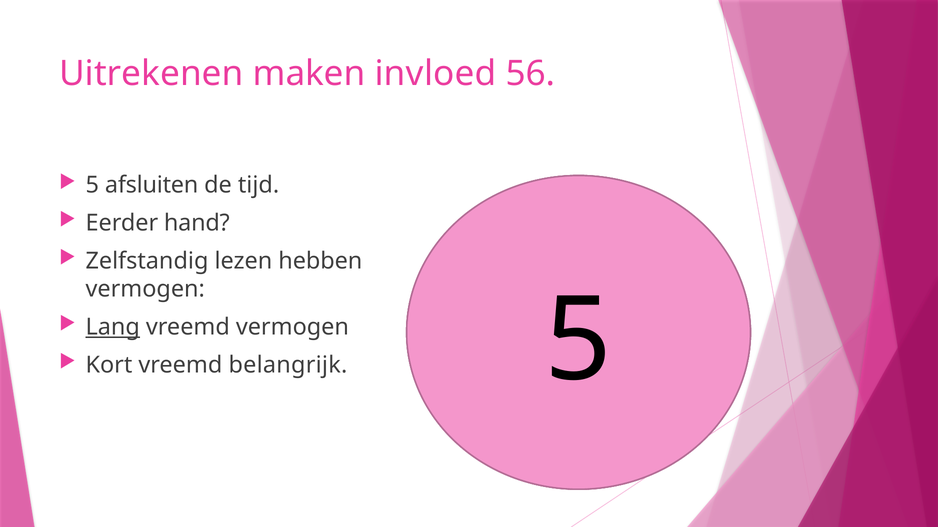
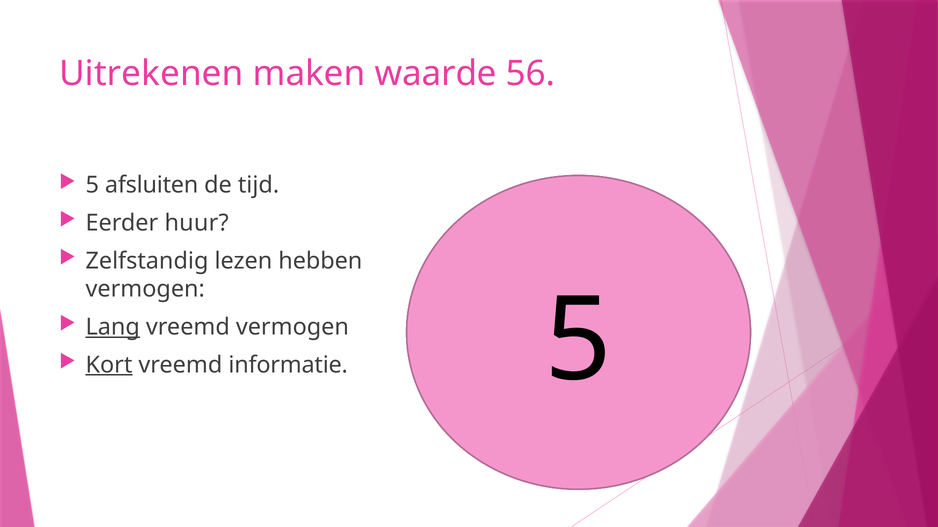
invloed: invloed -> waarde
hand: hand -> huur
Kort underline: none -> present
belangrijk: belangrijk -> informatie
